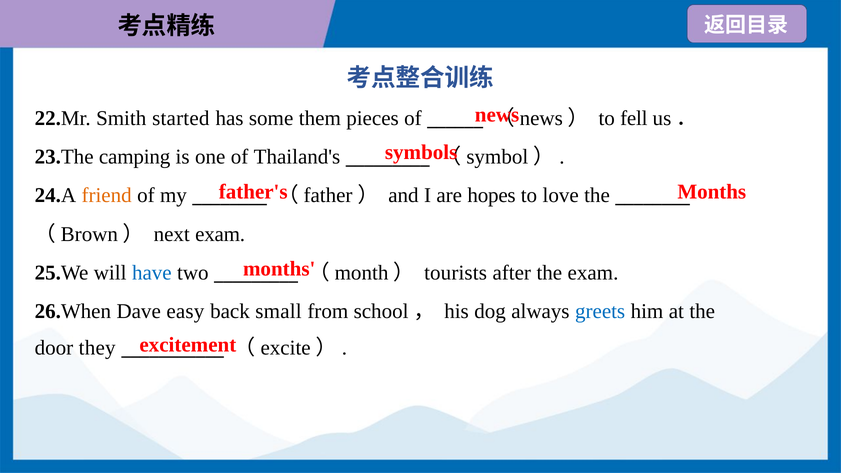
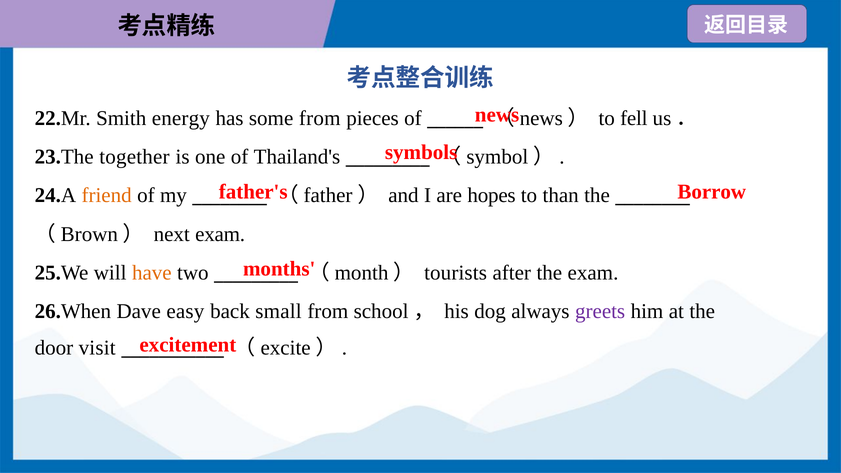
started: started -> energy
some them: them -> from
camping: camping -> together
Months at (712, 192): Months -> Borrow
love: love -> than
have colour: blue -> orange
greets colour: blue -> purple
they: they -> visit
